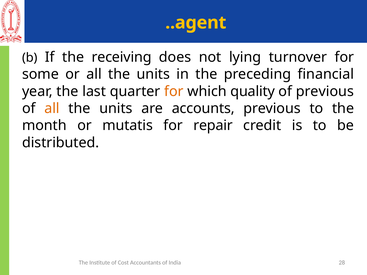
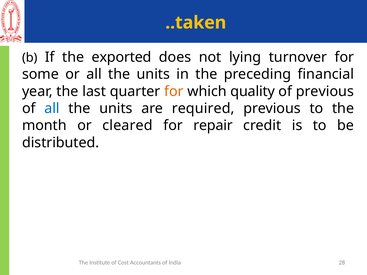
..agent: ..agent -> ..taken
receiving: receiving -> exported
all at (52, 109) colour: orange -> blue
accounts: accounts -> required
mutatis: mutatis -> cleared
